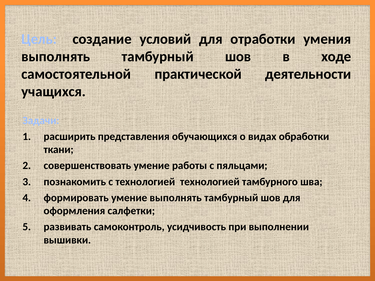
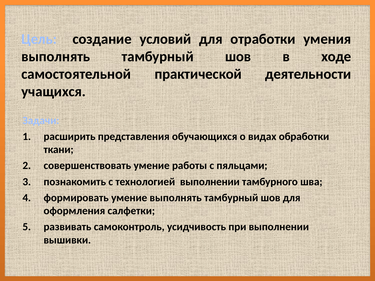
технологией технологией: технологией -> выполнении
